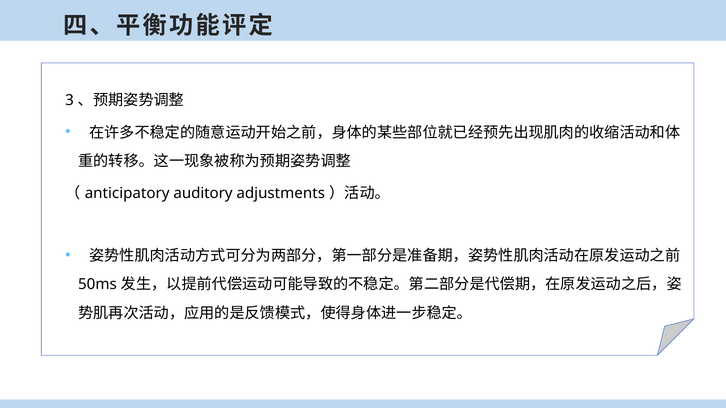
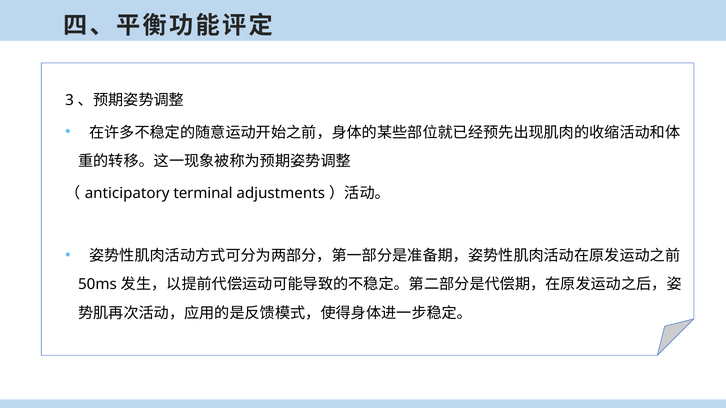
auditory: auditory -> terminal
